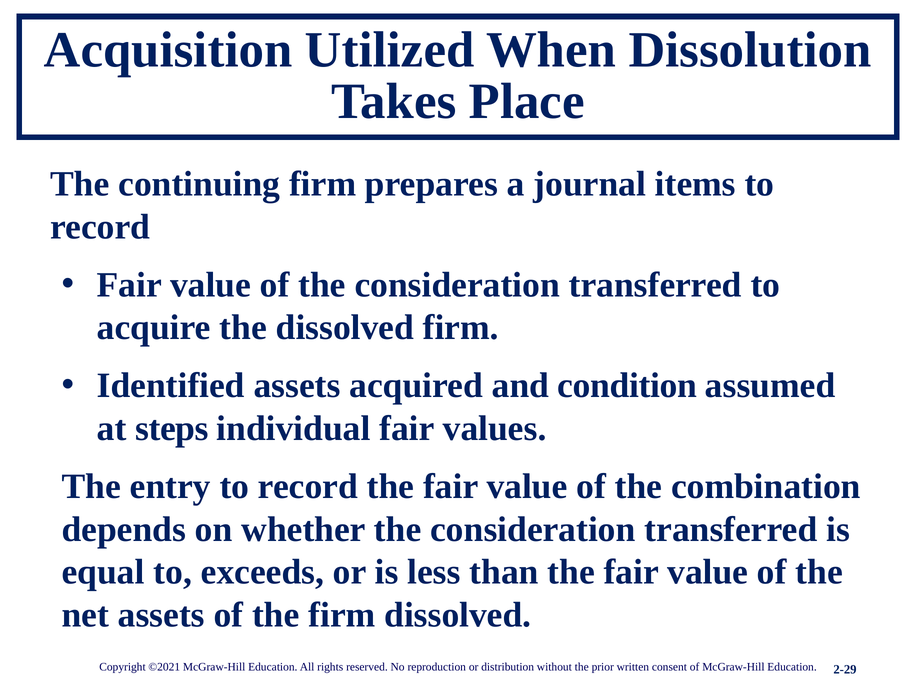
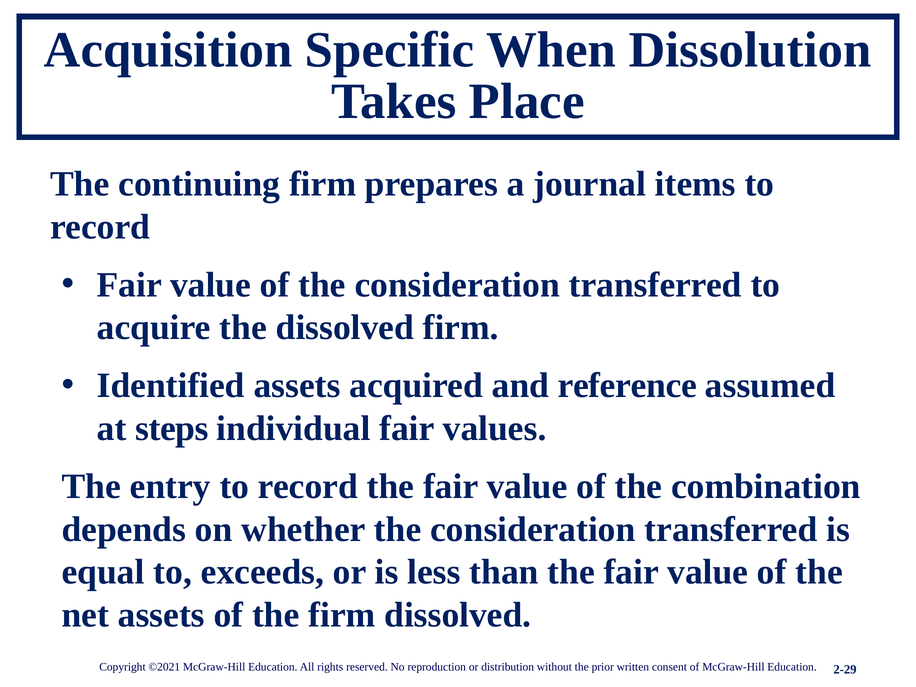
Utilized: Utilized -> Specific
condition: condition -> reference
